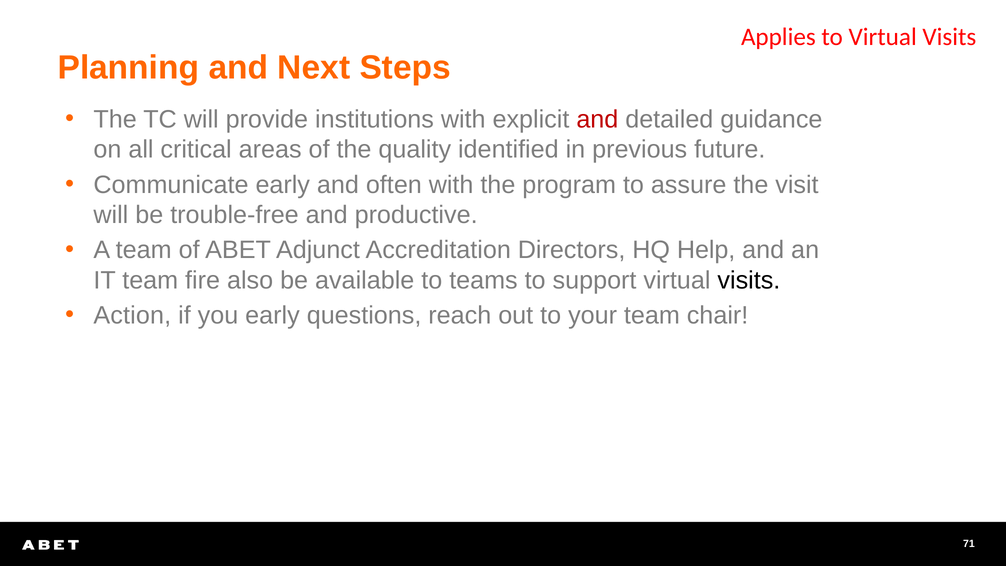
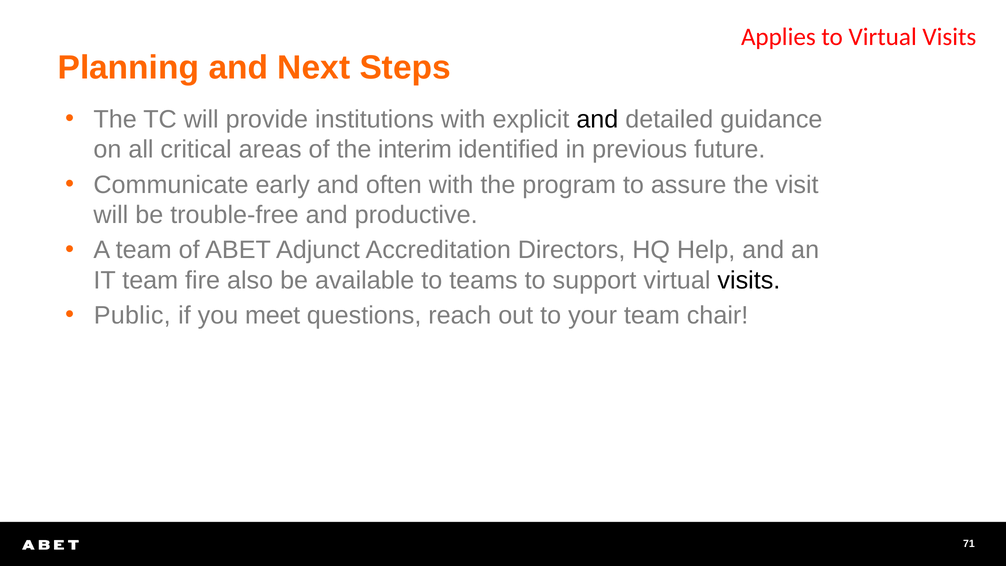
and at (597, 119) colour: red -> black
quality: quality -> interim
Action: Action -> Public
you early: early -> meet
